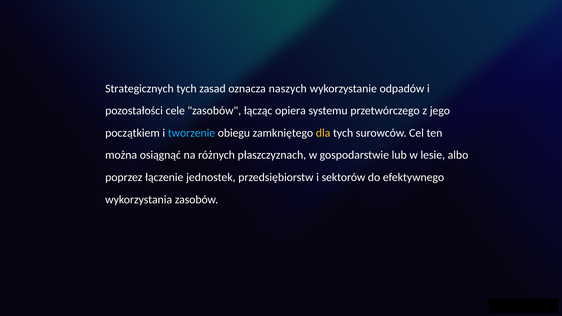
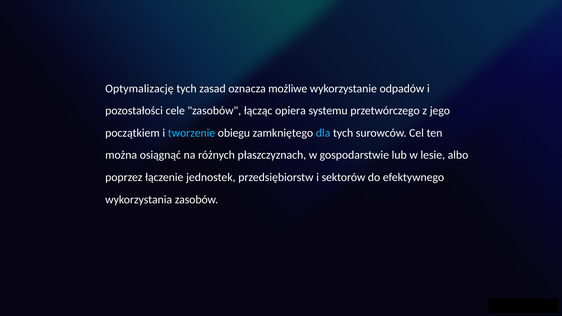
Strategicznych: Strategicznych -> Optymalizację
naszych: naszych -> możliwe
dla colour: yellow -> light blue
